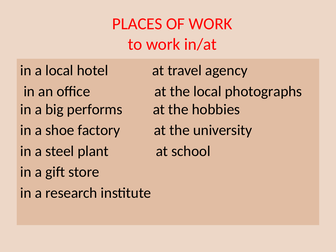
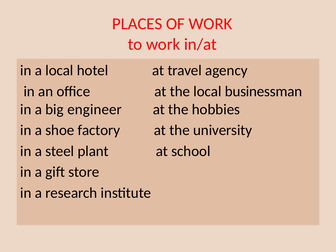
photographs: photographs -> businessman
performs: performs -> engineer
